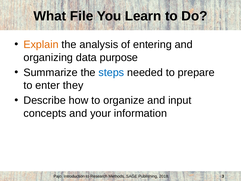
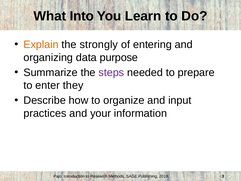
File: File -> Into
analysis: analysis -> strongly
steps colour: blue -> purple
concepts: concepts -> practices
